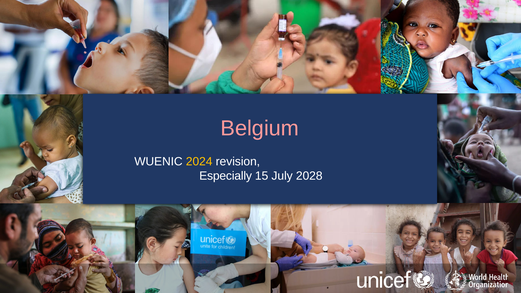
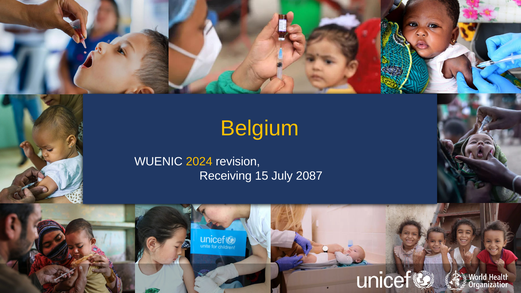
Belgium colour: pink -> yellow
Especially: Especially -> Receiving
2028: 2028 -> 2087
